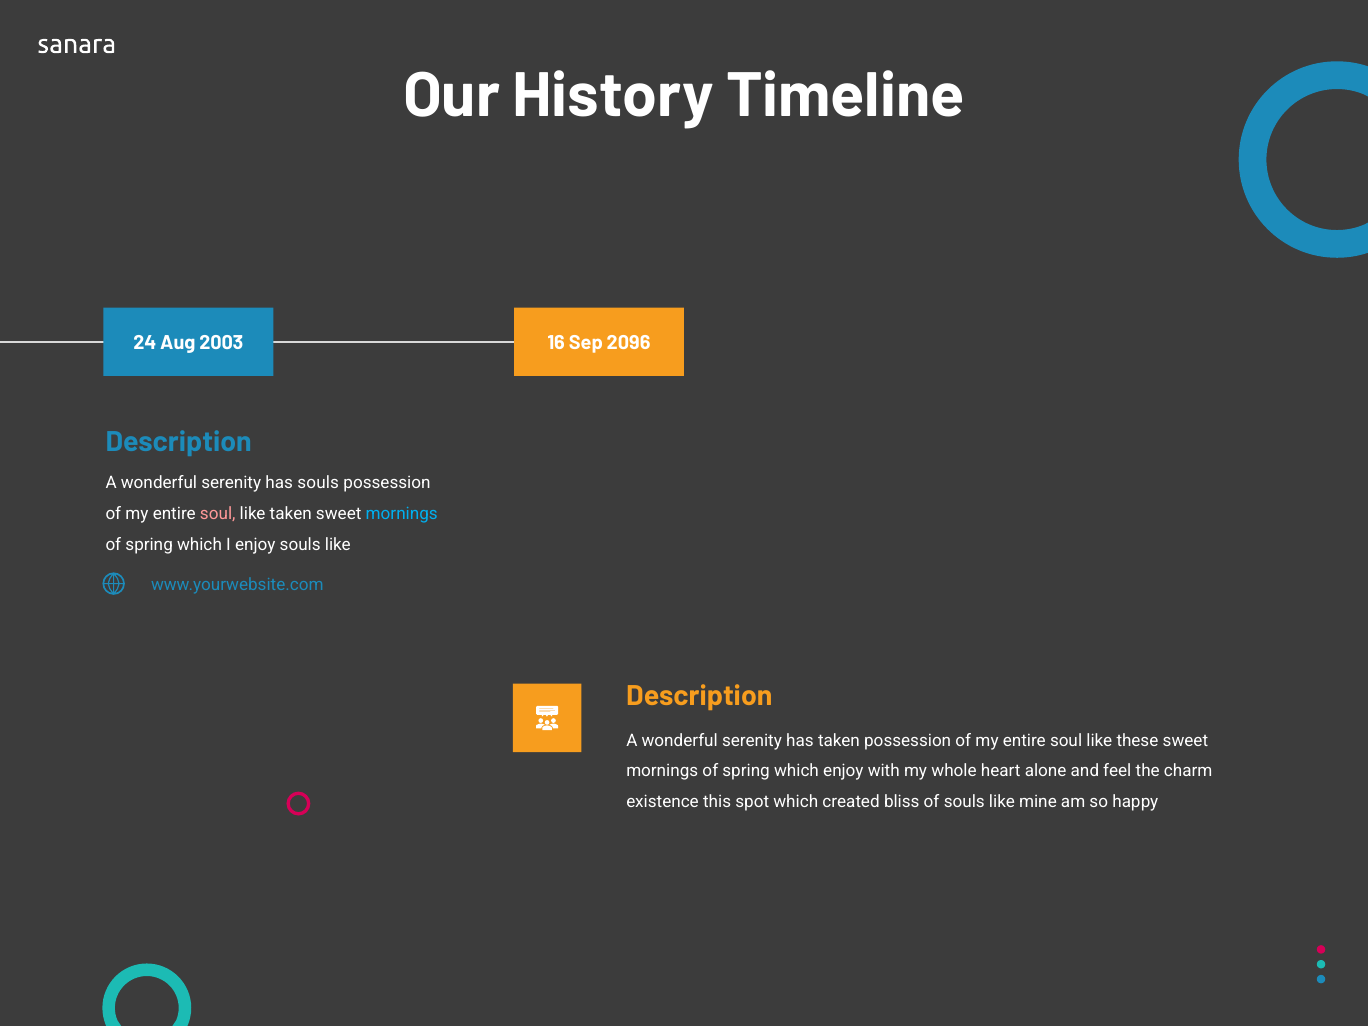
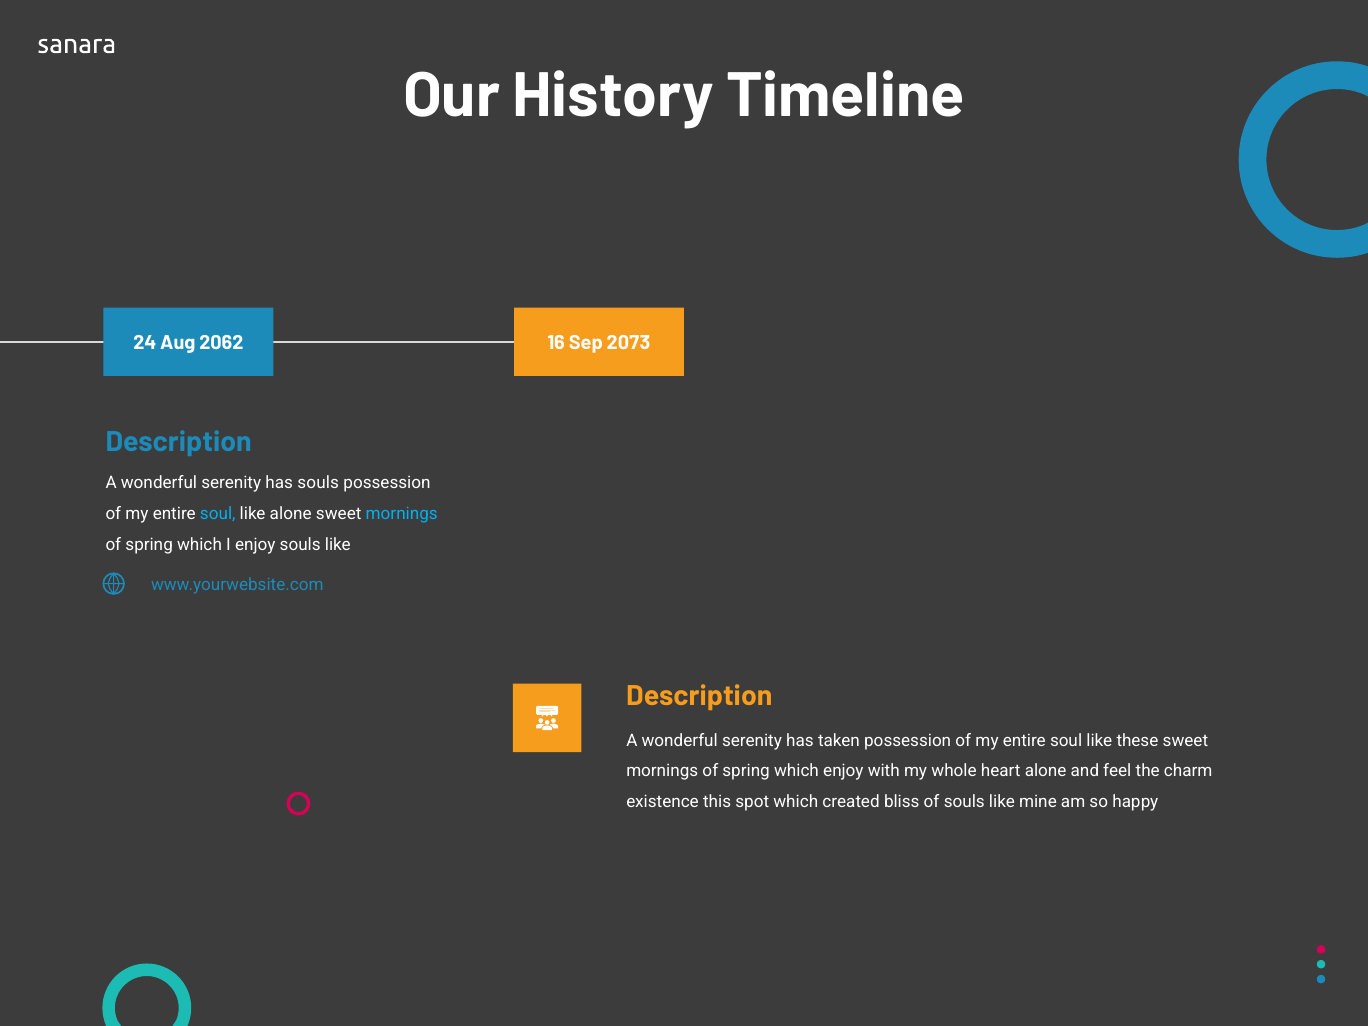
2003: 2003 -> 2062
2096: 2096 -> 2073
soul at (218, 514) colour: pink -> light blue
like taken: taken -> alone
